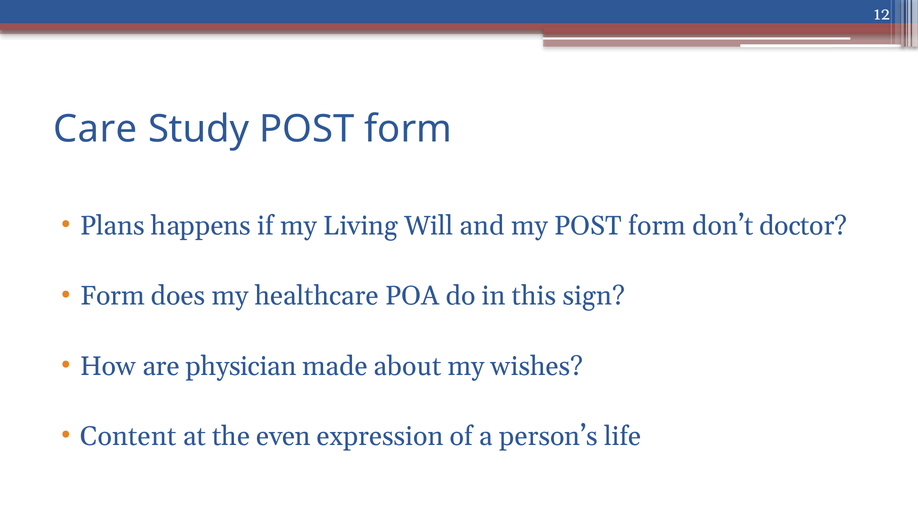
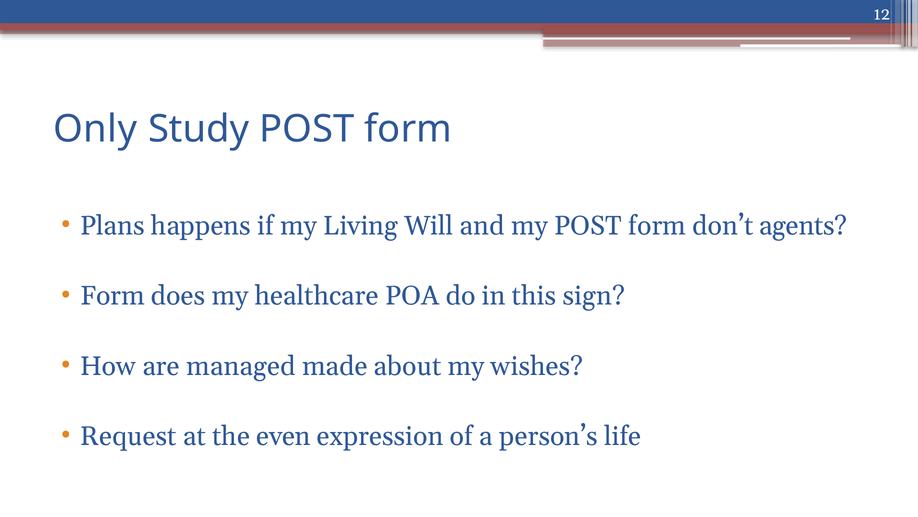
Care: Care -> Only
doctor: doctor -> agents
physician: physician -> managed
Content: Content -> Request
